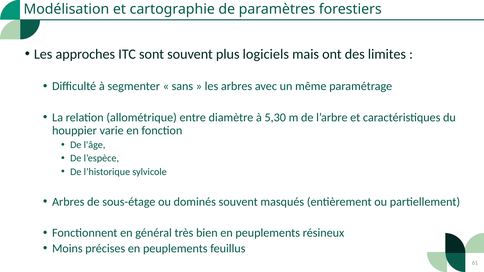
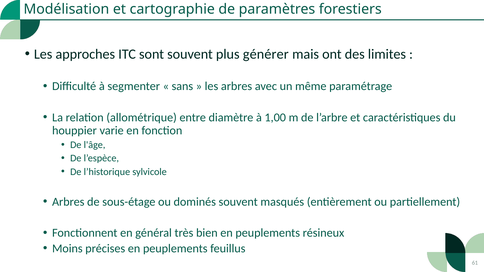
logiciels: logiciels -> générer
5,30: 5,30 -> 1,00
